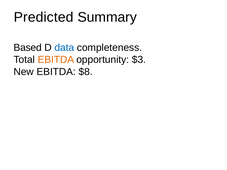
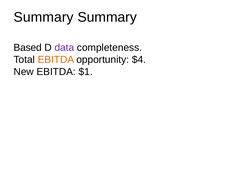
Predicted at (44, 17): Predicted -> Summary
data colour: blue -> purple
$3: $3 -> $4
$8: $8 -> $1
